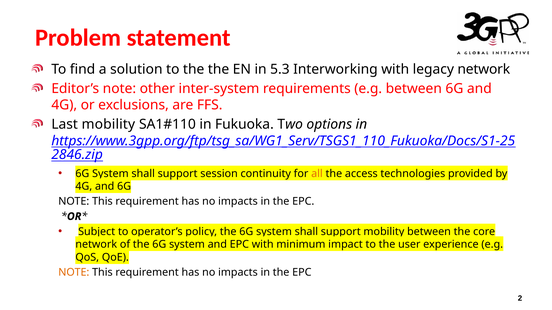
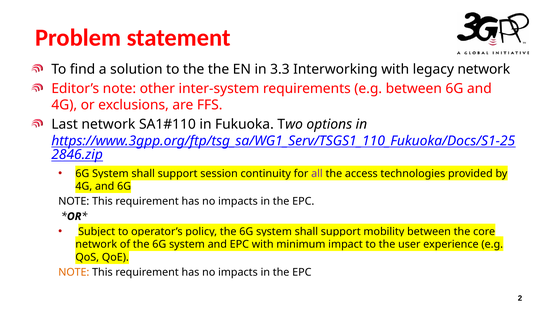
5.3: 5.3 -> 3.3
Last mobility: mobility -> network
all colour: orange -> purple
